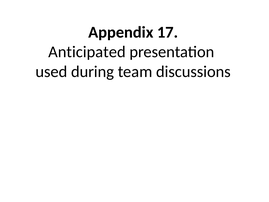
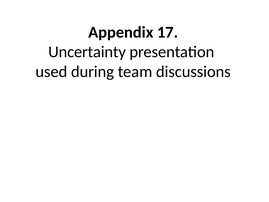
Anticipated: Anticipated -> Uncertainty
